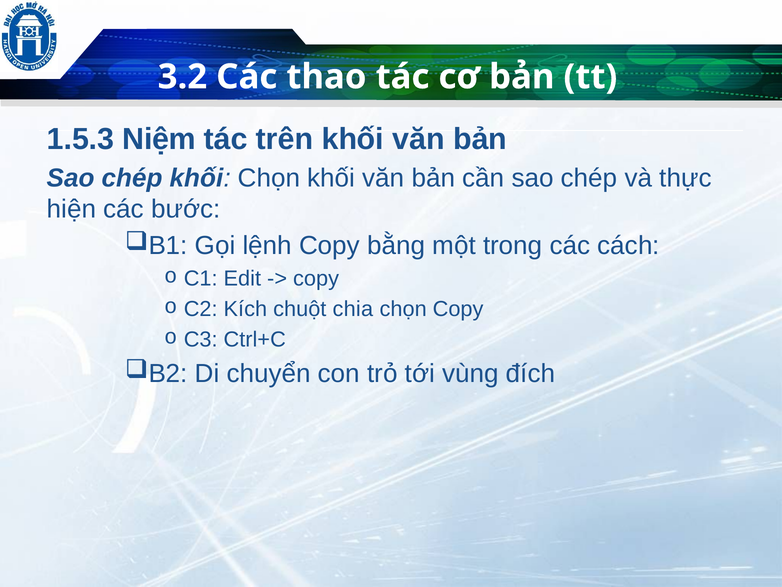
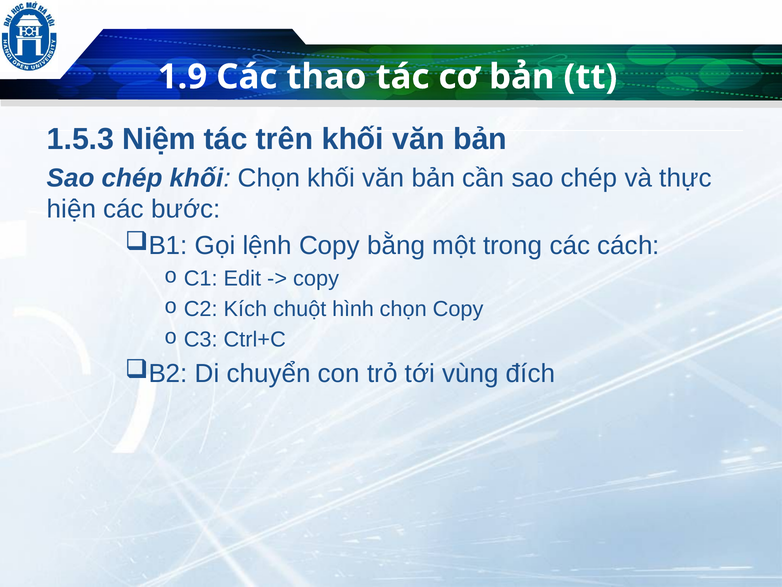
3.2: 3.2 -> 1.9
chia: chia -> hình
